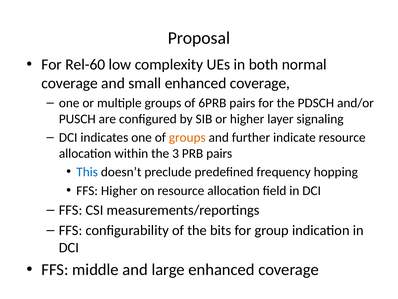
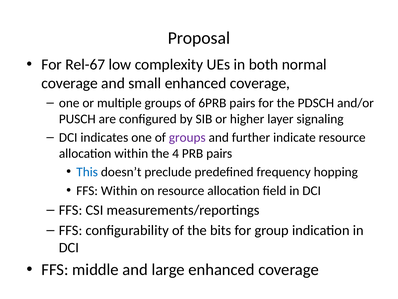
Rel-60: Rel-60 -> Rel-67
groups at (187, 137) colour: orange -> purple
3: 3 -> 4
FFS Higher: Higher -> Within
